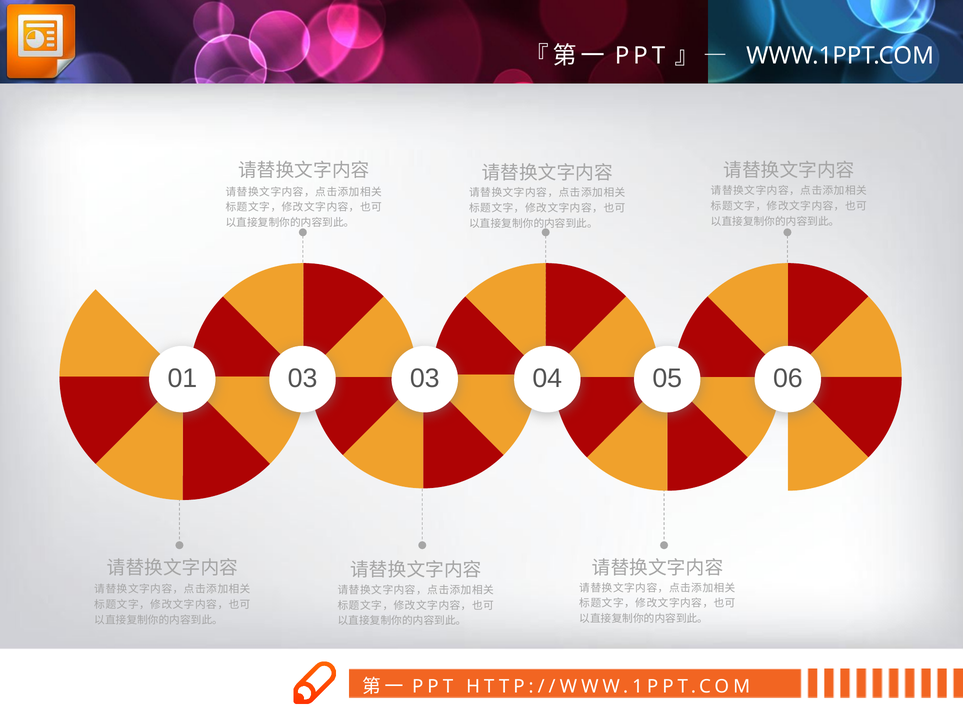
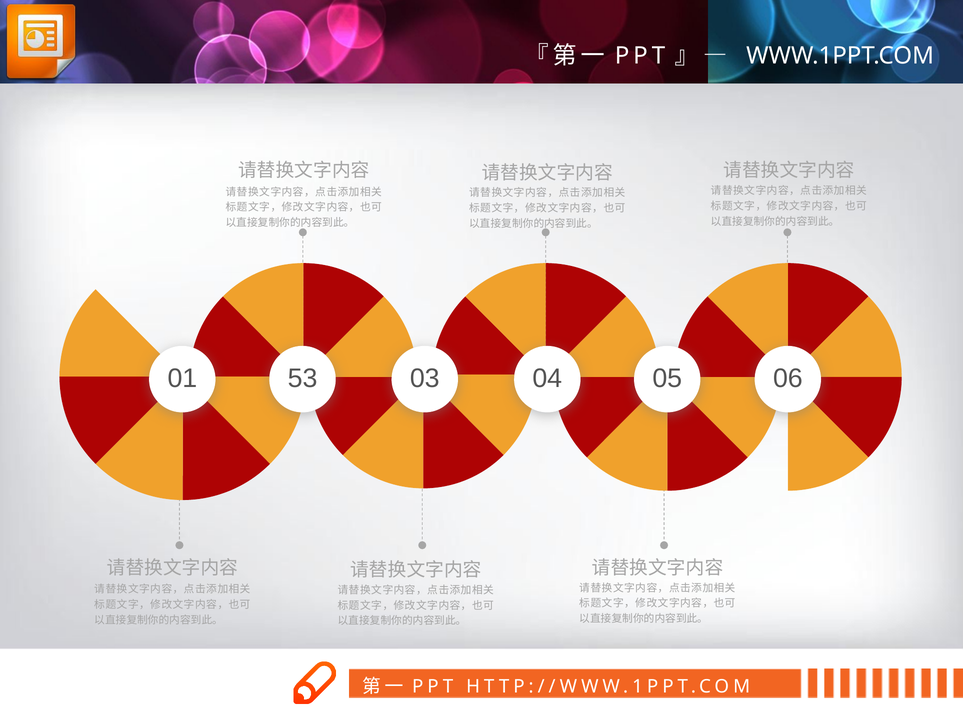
01 03: 03 -> 53
